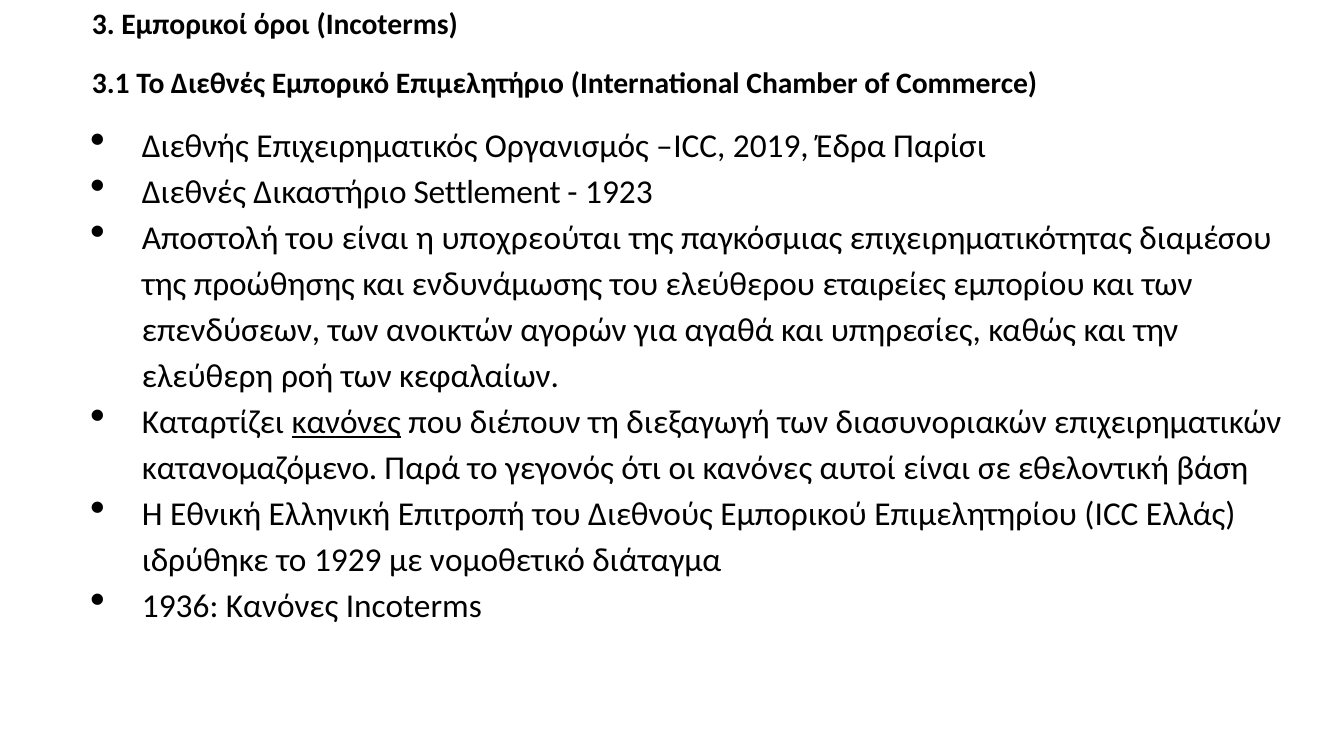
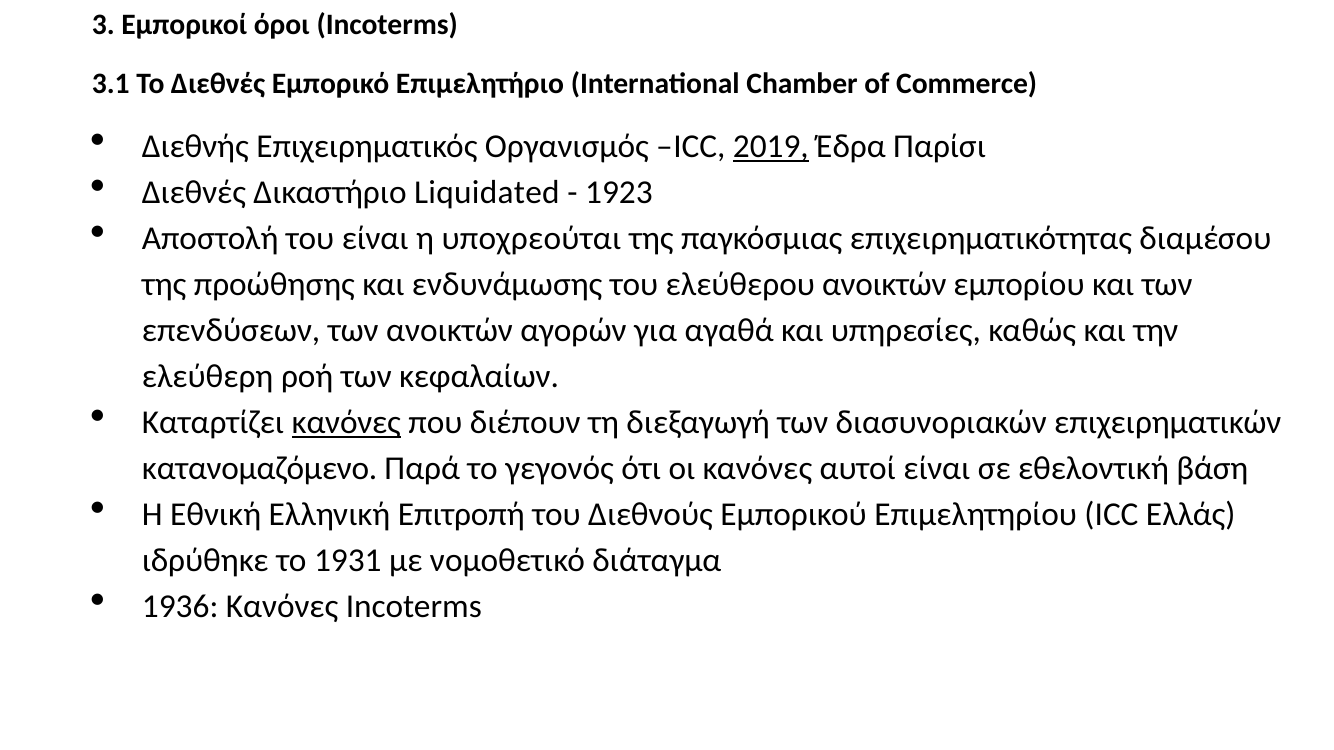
2019 underline: none -> present
Settlement: Settlement -> Liquidated
ελεύθερου εταιρείες: εταιρείες -> ανοικτών
1929: 1929 -> 1931
